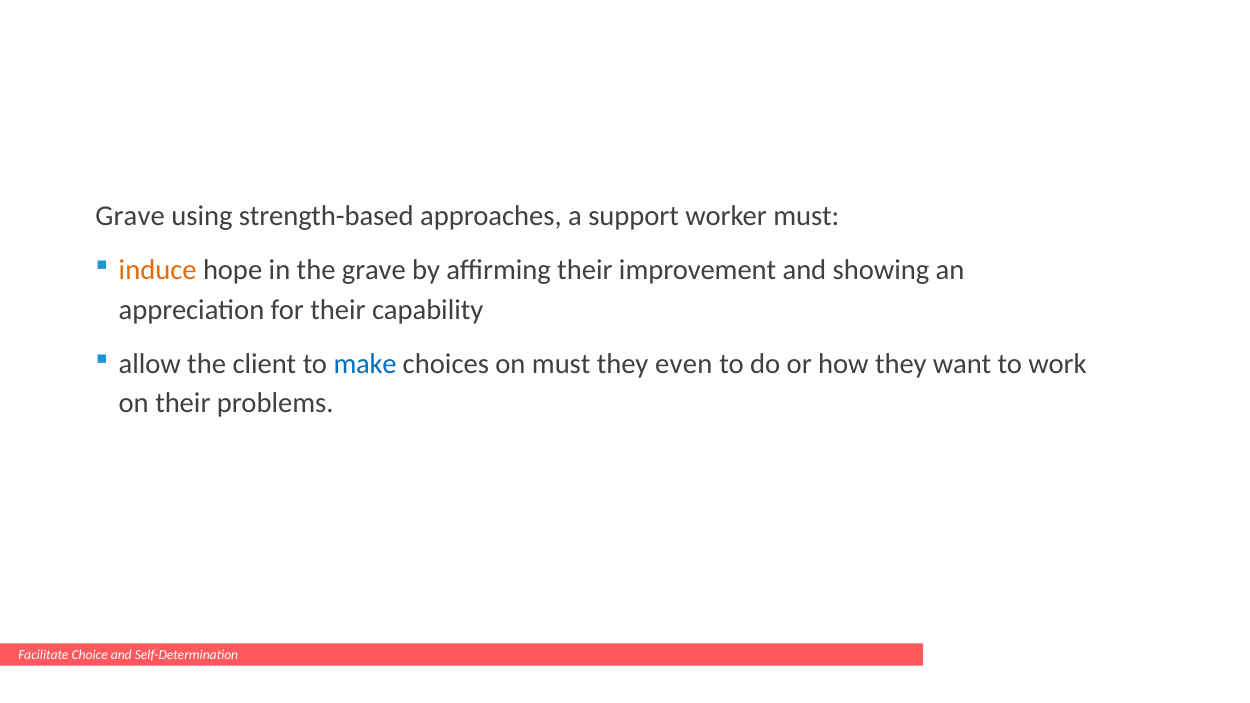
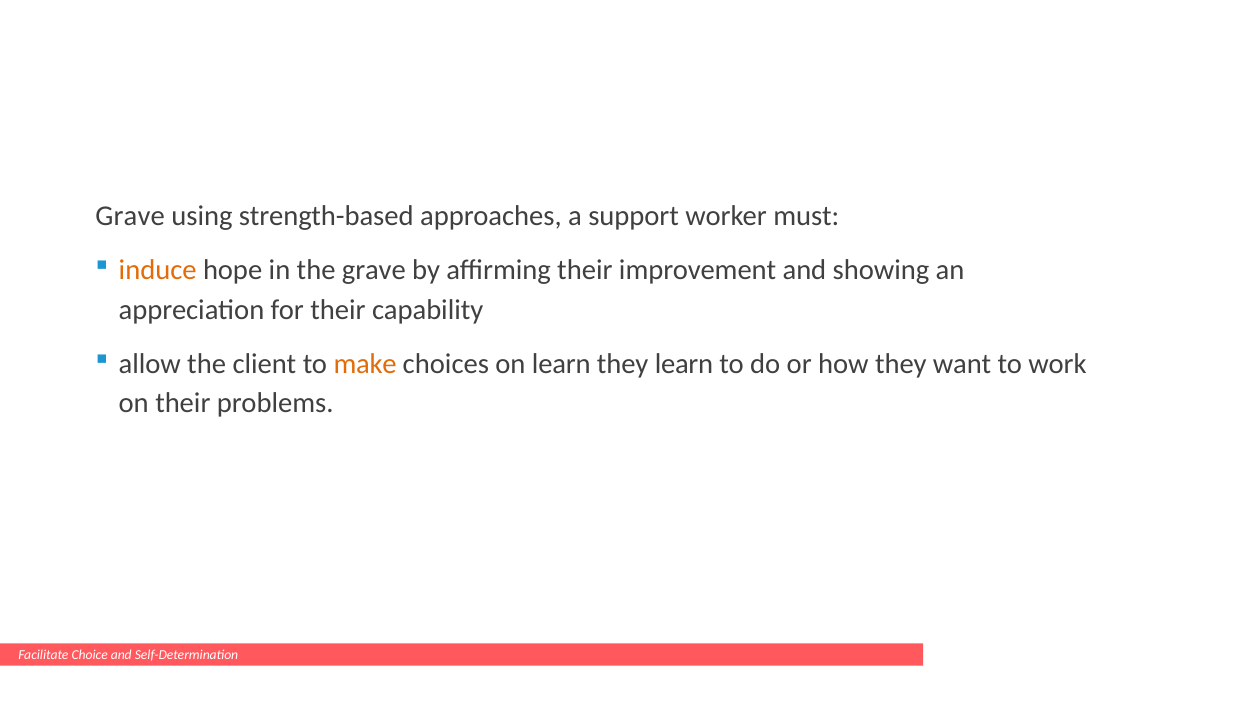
make colour: blue -> orange
on must: must -> learn
they even: even -> learn
